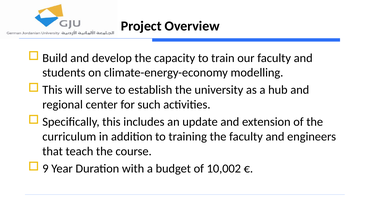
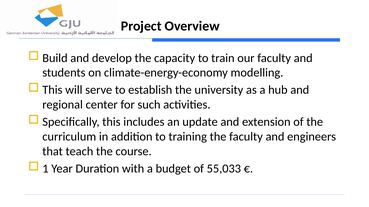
9: 9 -> 1
10,002: 10,002 -> 55,033
